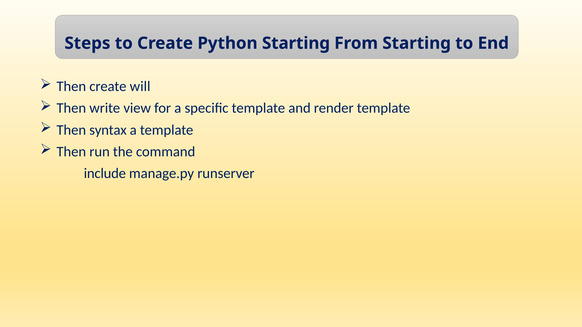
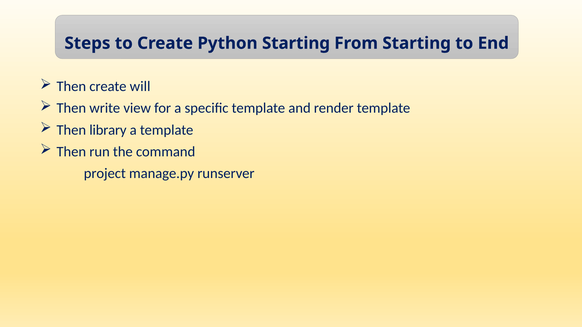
syntax: syntax -> library
include: include -> project
